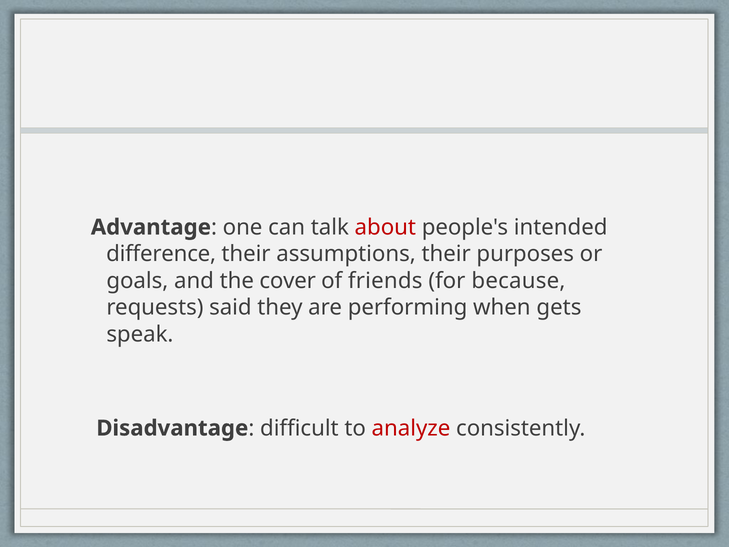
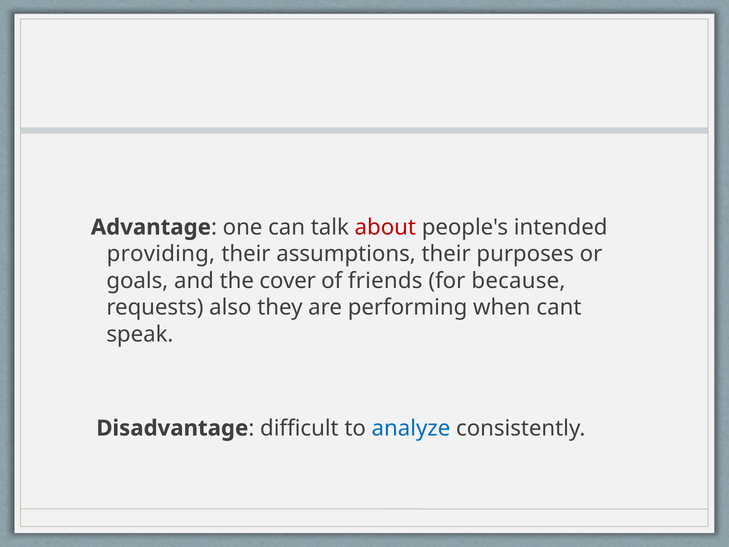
difference: difference -> providing
said: said -> also
gets: gets -> cant
analyze colour: red -> blue
